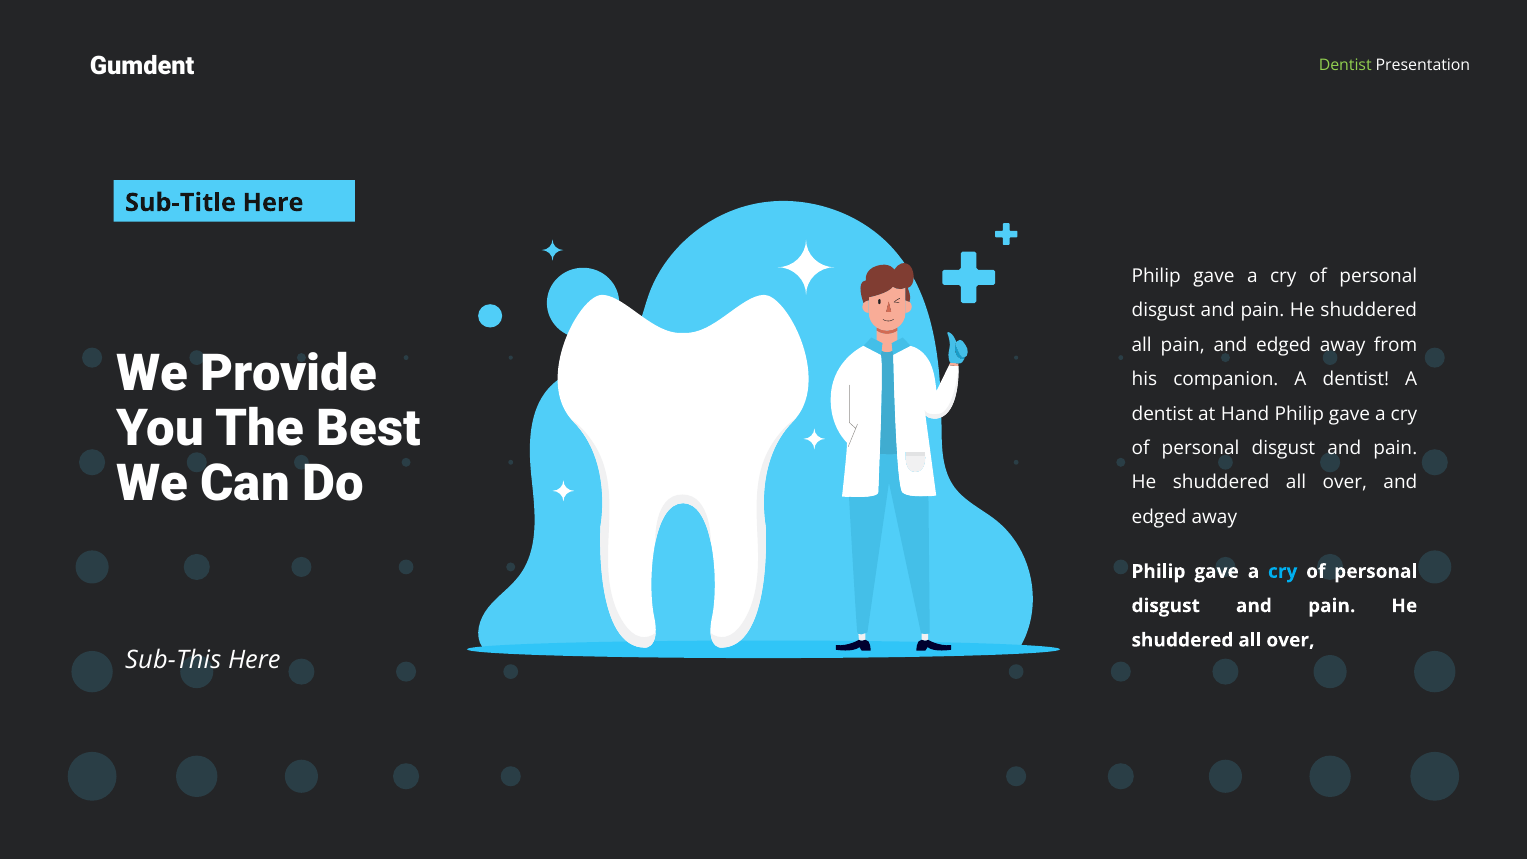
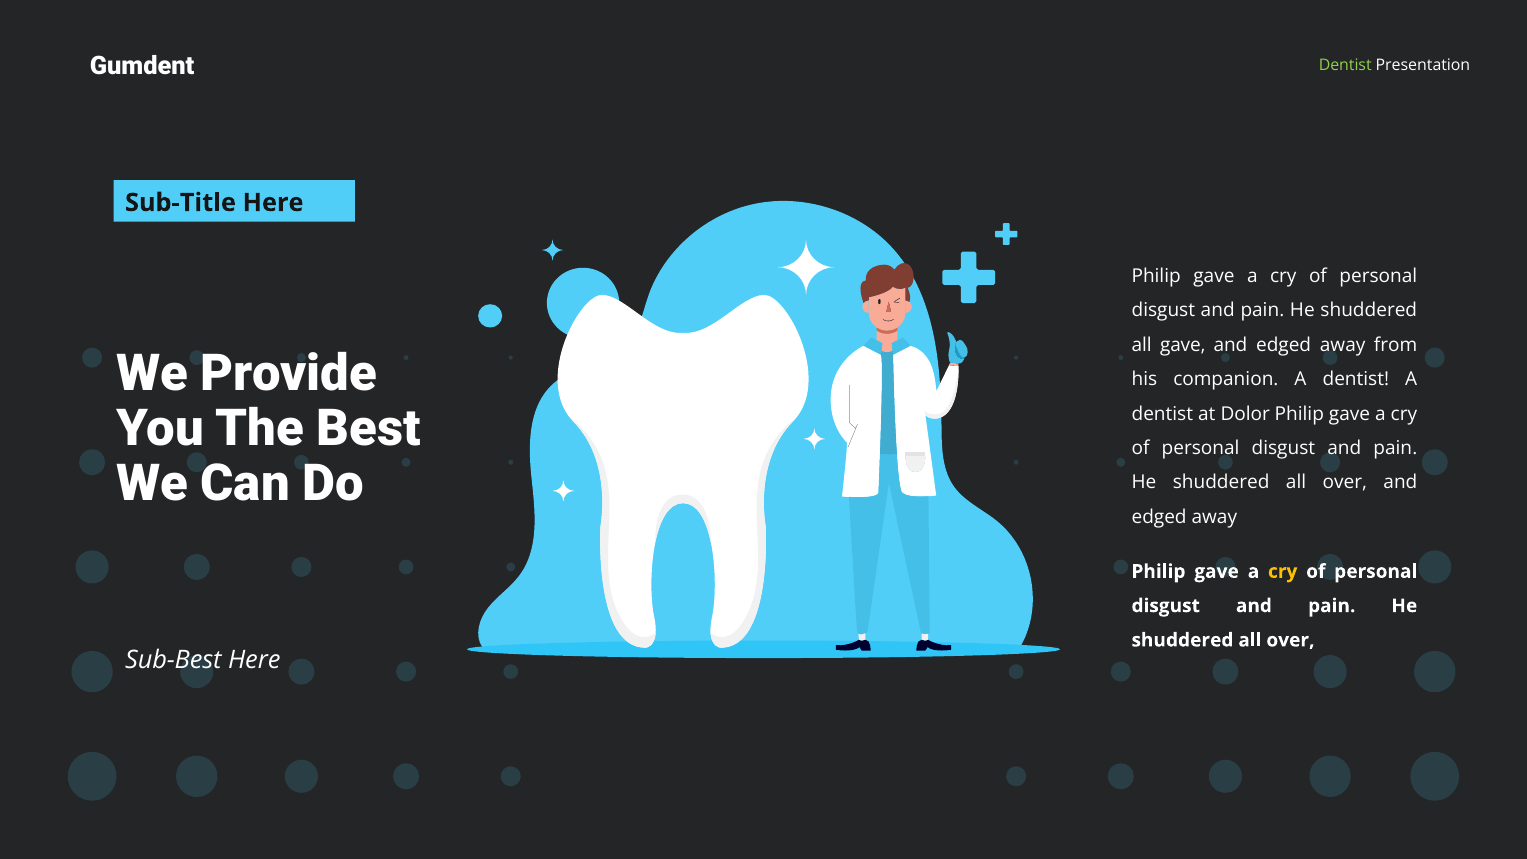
all pain: pain -> gave
Hand: Hand -> Dolor
cry at (1283, 571) colour: light blue -> yellow
Sub-This: Sub-This -> Sub-Best
